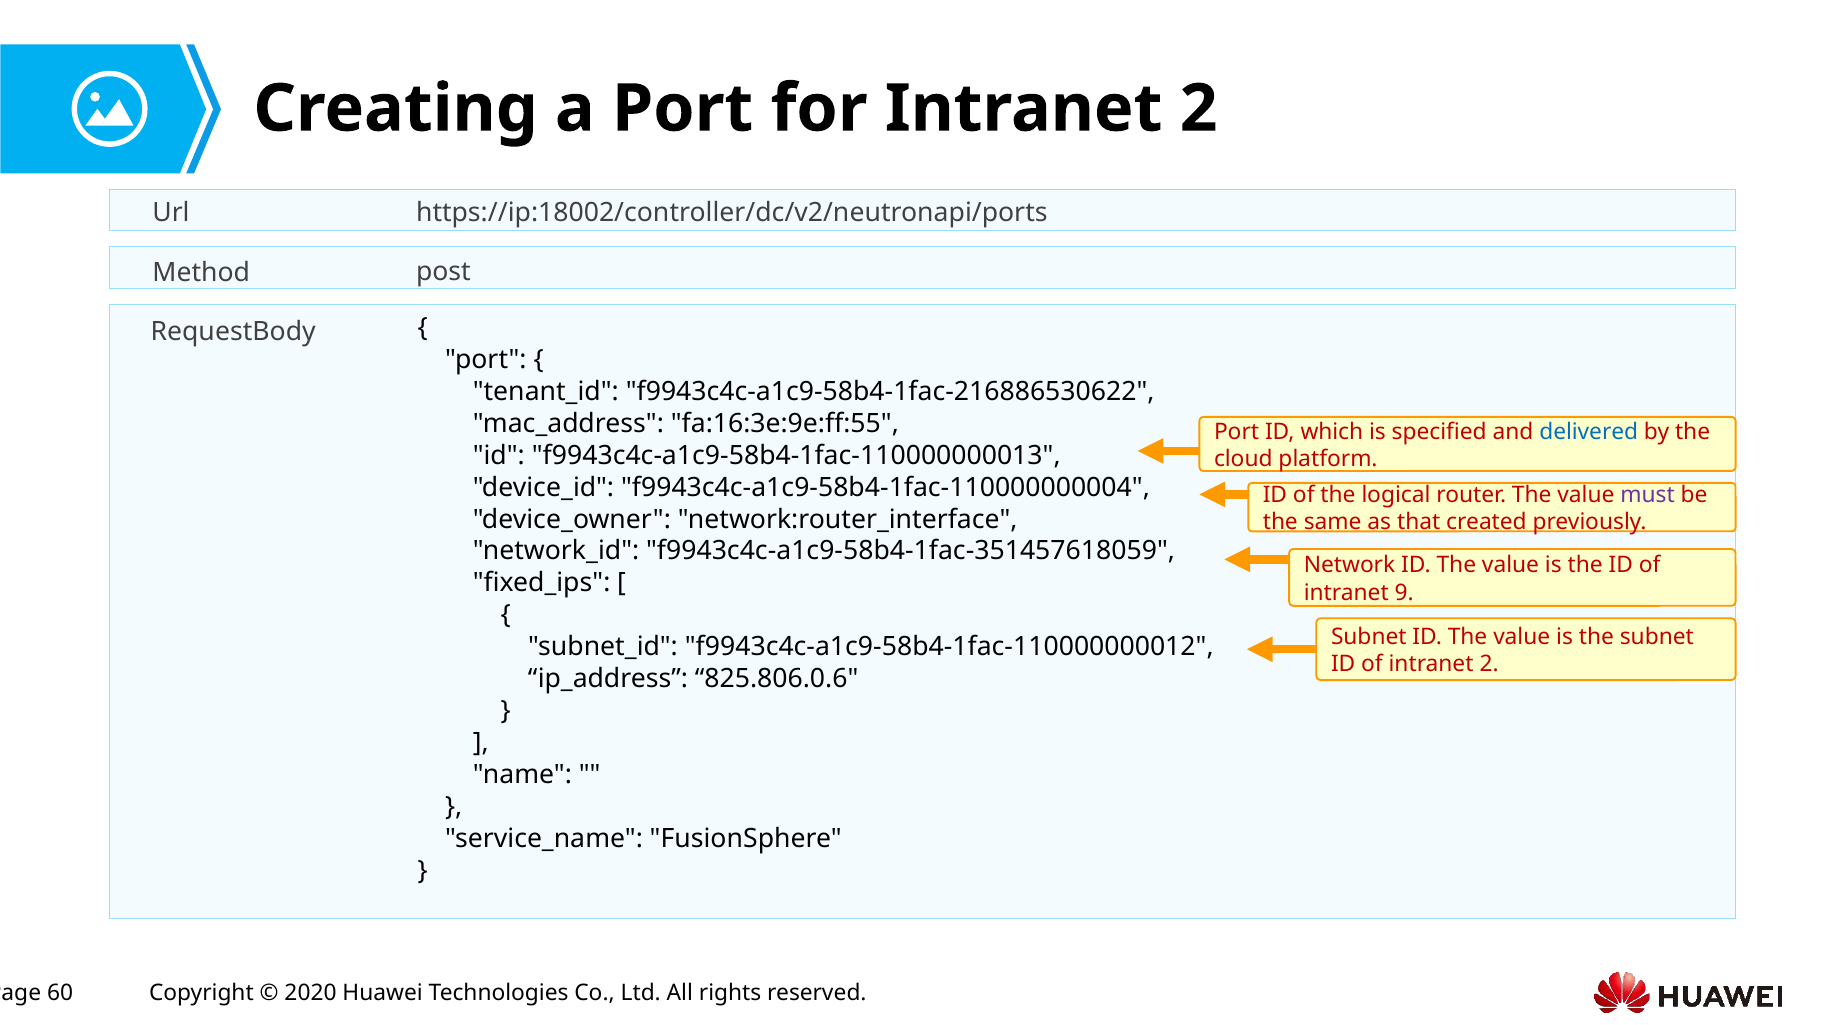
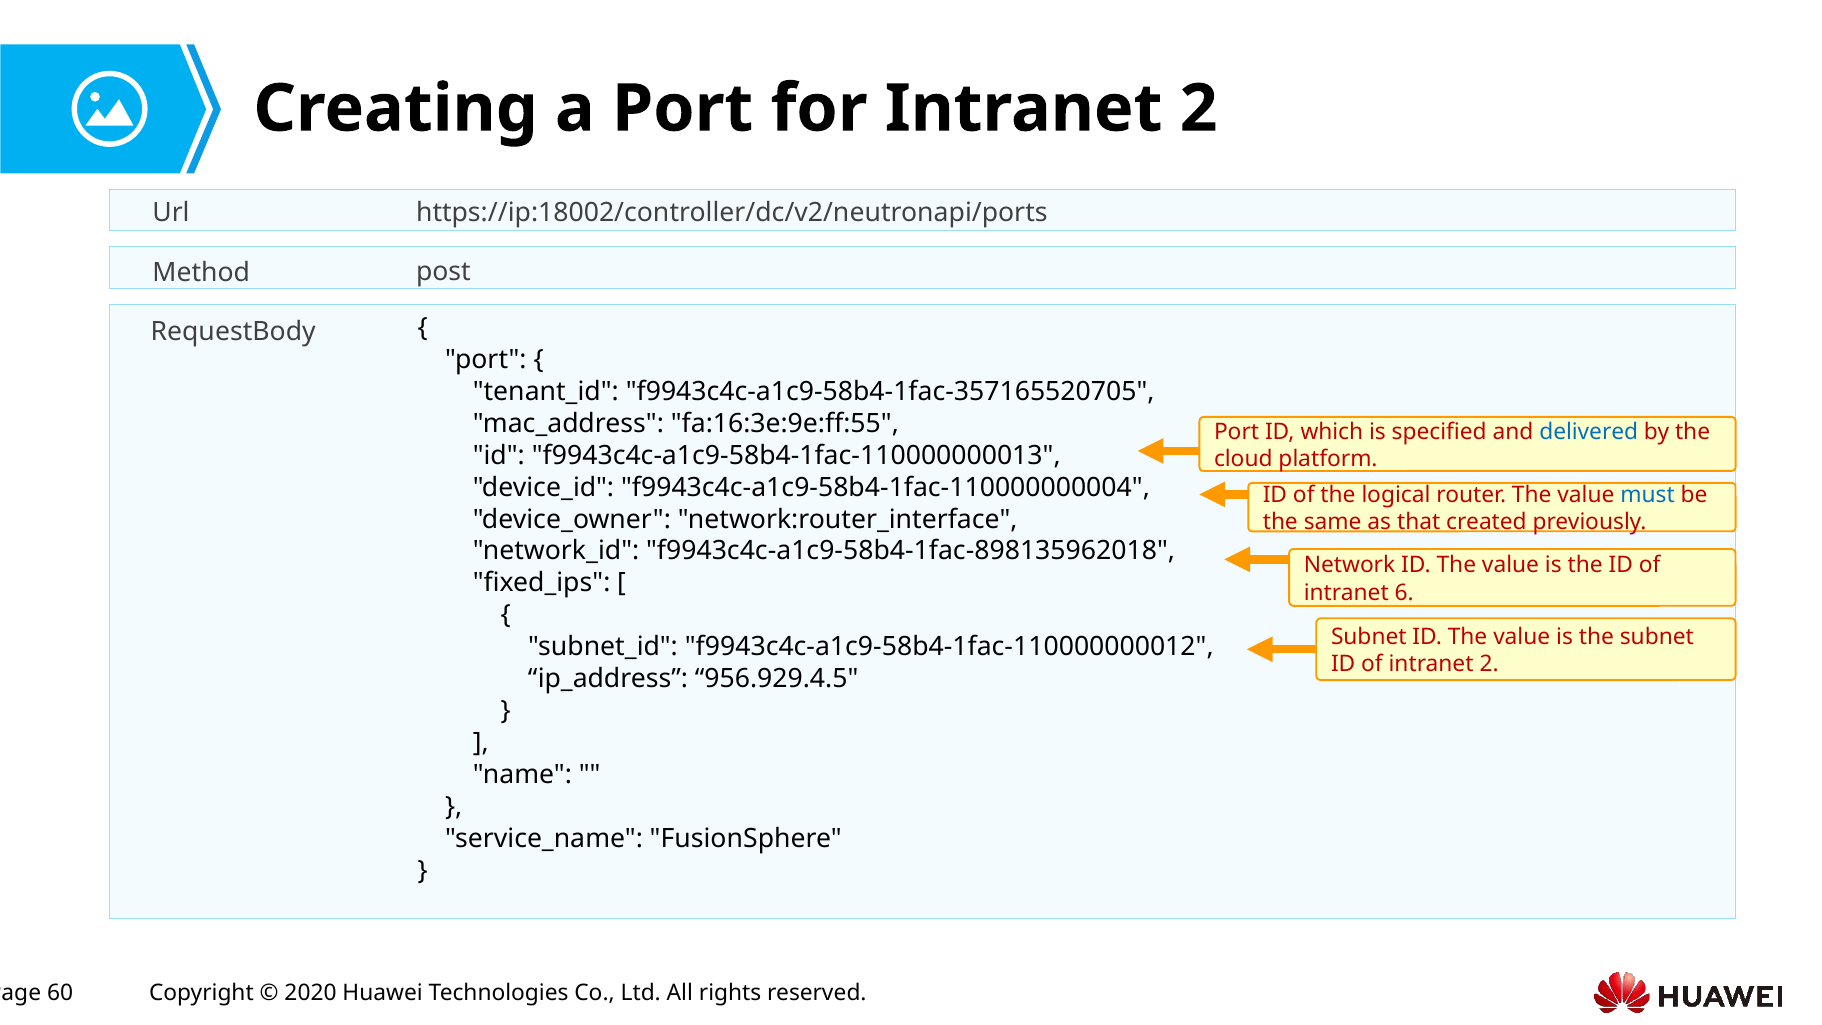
f9943c4c-a1c9-58b4-1fac-216886530622: f9943c4c-a1c9-58b4-1fac-216886530622 -> f9943c4c-a1c9-58b4-1fac-357165520705
must colour: purple -> blue
f9943c4c-a1c9-58b4-1fac-351457618059: f9943c4c-a1c9-58b4-1fac-351457618059 -> f9943c4c-a1c9-58b4-1fac-898135962018
9: 9 -> 6
825.806.0.6: 825.806.0.6 -> 956.929.4.5
